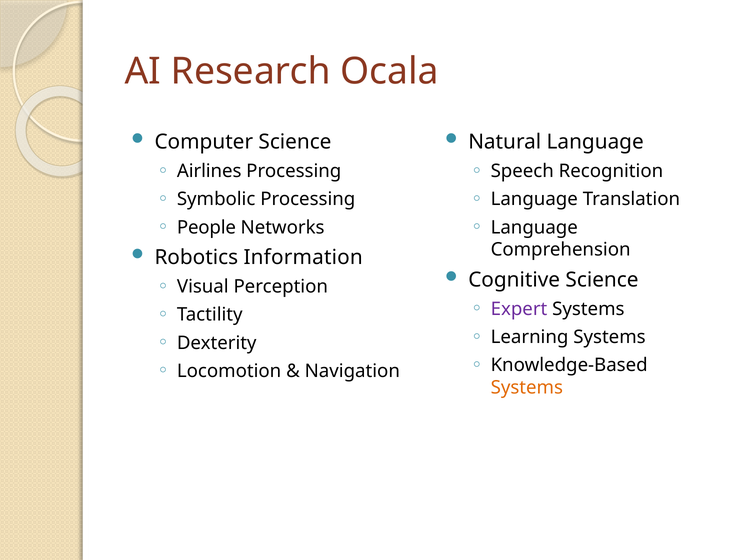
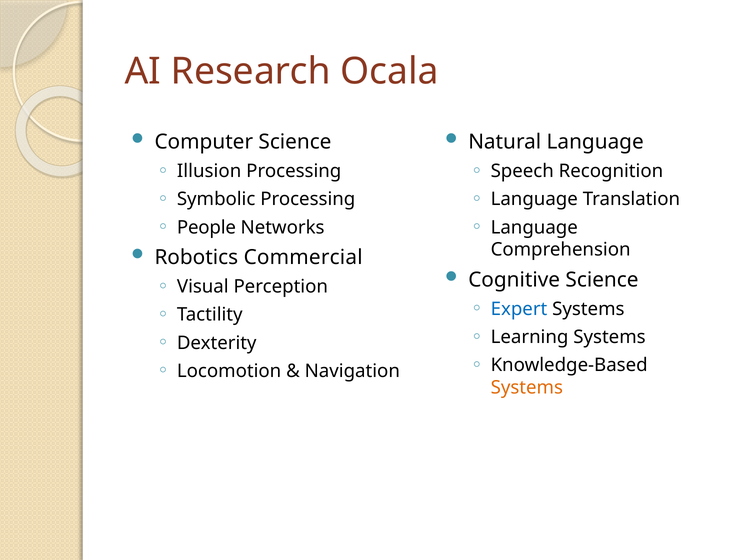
Airlines: Airlines -> Illusion
Information: Information -> Commercial
Expert colour: purple -> blue
